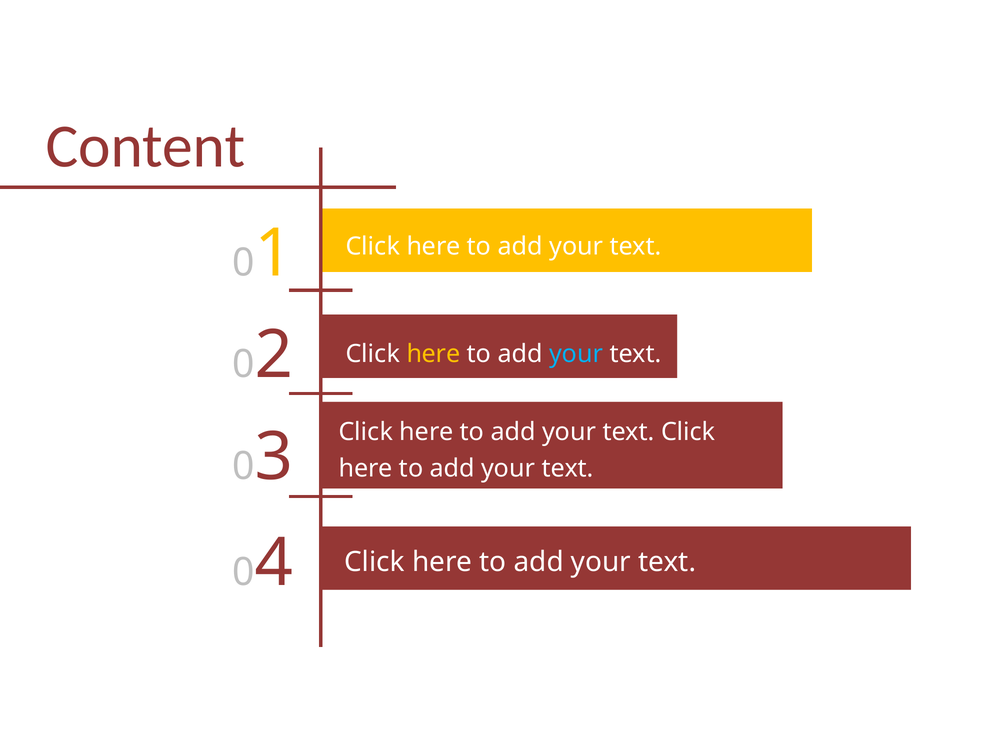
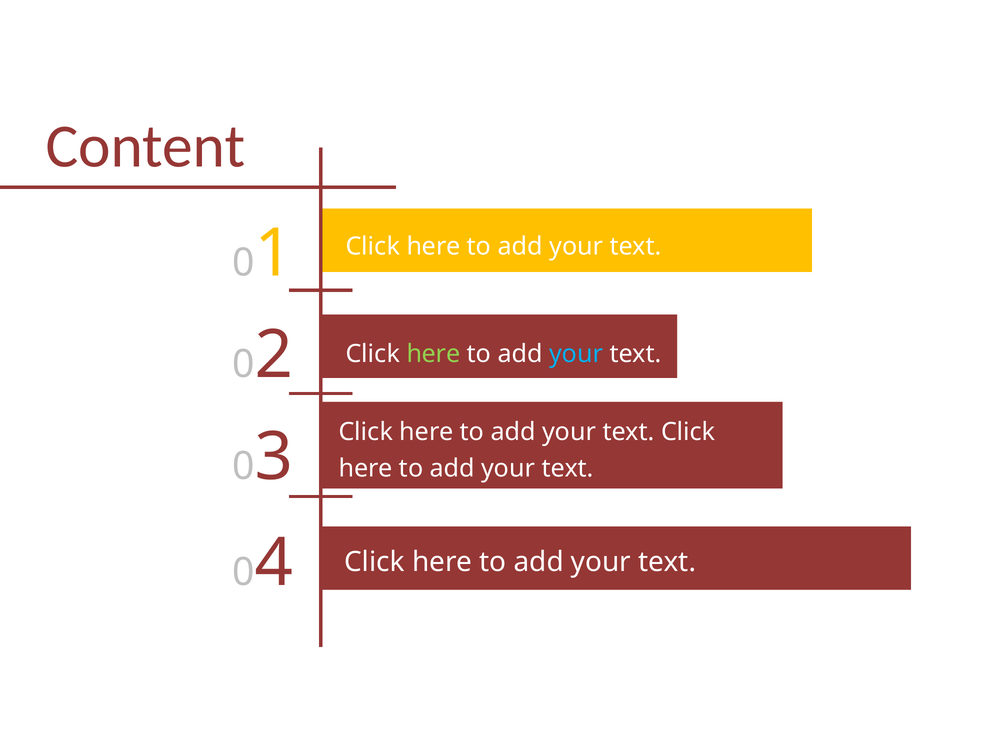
here at (433, 354) colour: yellow -> light green
